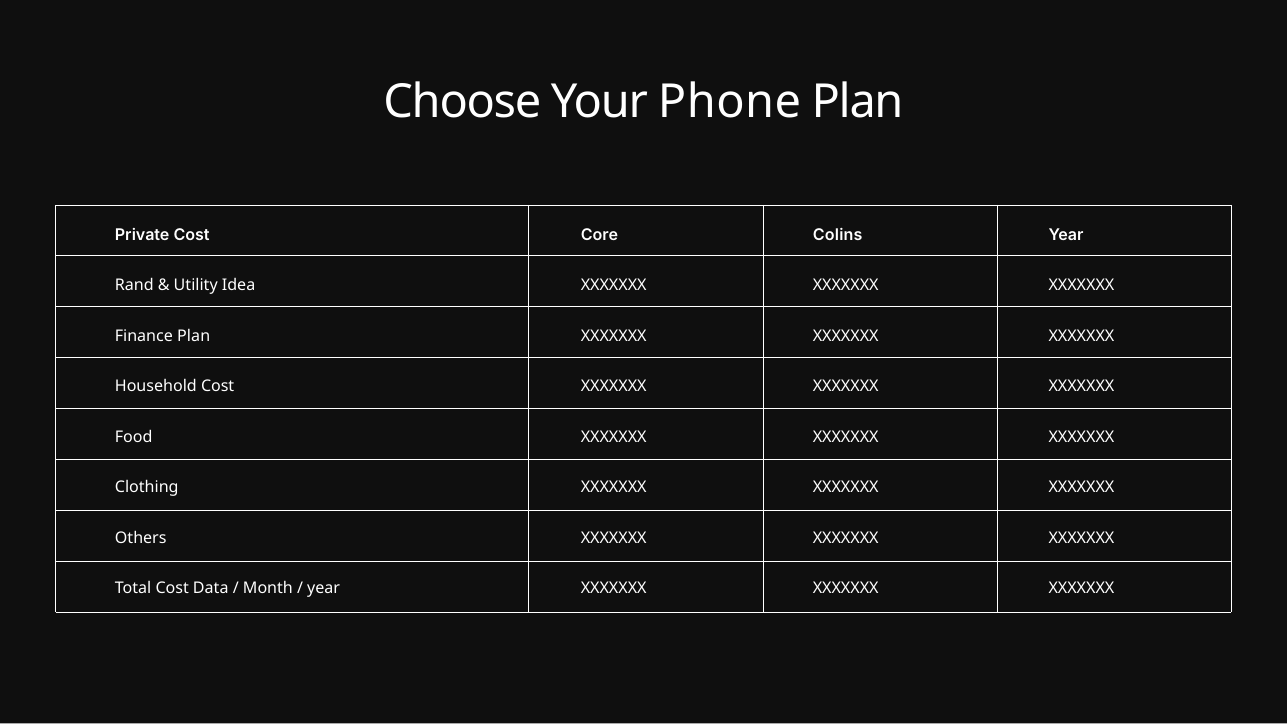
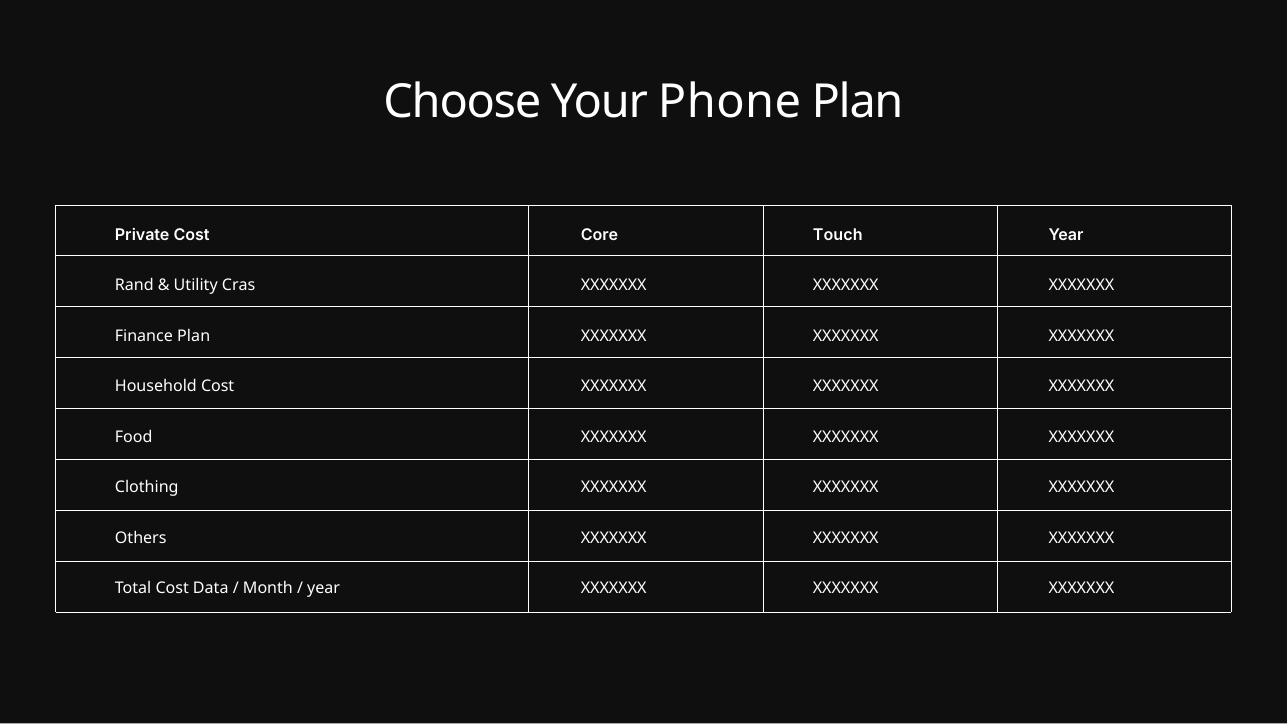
Colins: Colins -> Touch
Idea: Idea -> Cras
